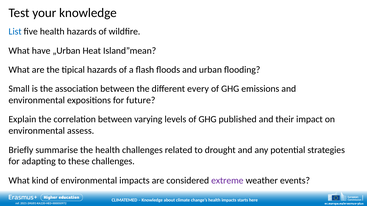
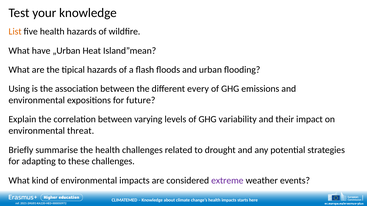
List colour: blue -> orange
Small: Small -> Using
published: published -> variability
assess: assess -> threat
